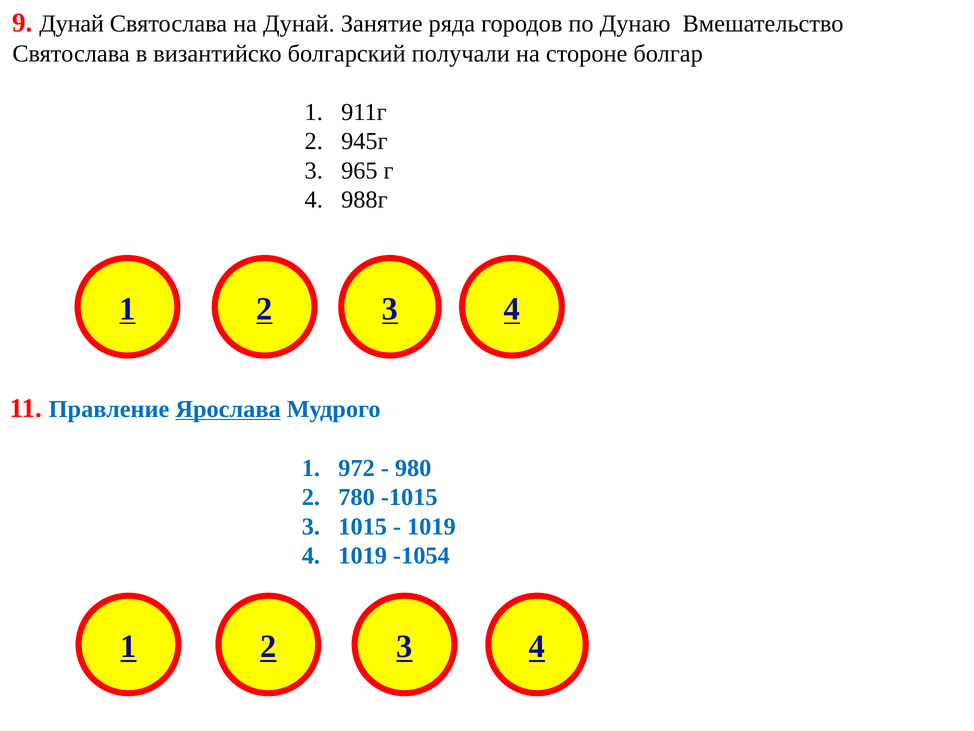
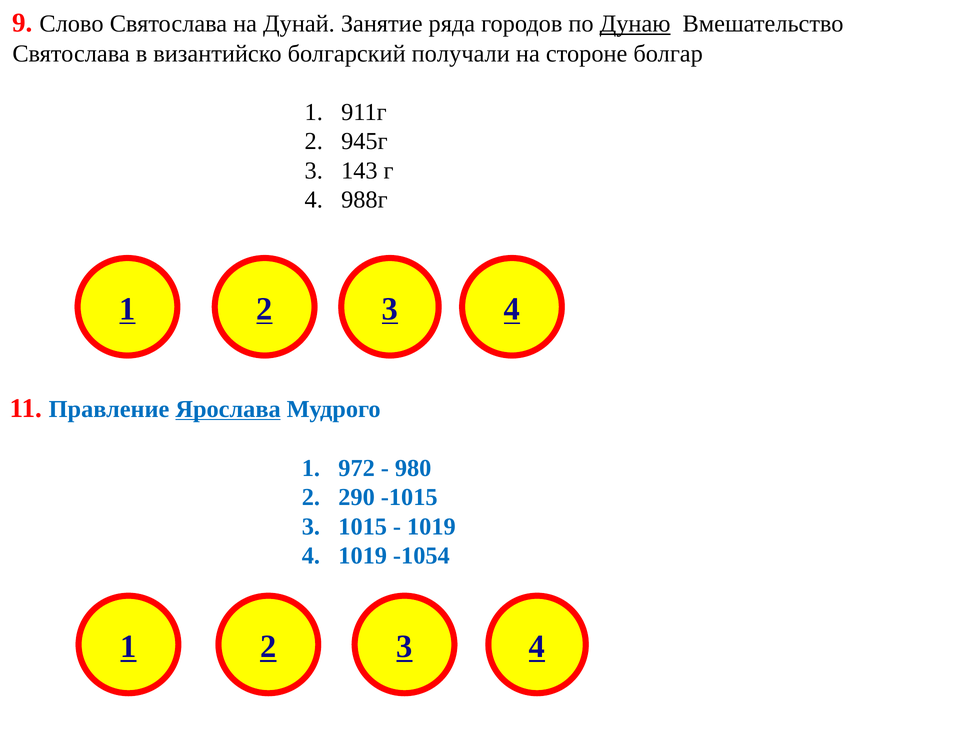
9 Дунай: Дунай -> Слово
Дунаю underline: none -> present
965: 965 -> 143
780: 780 -> 290
